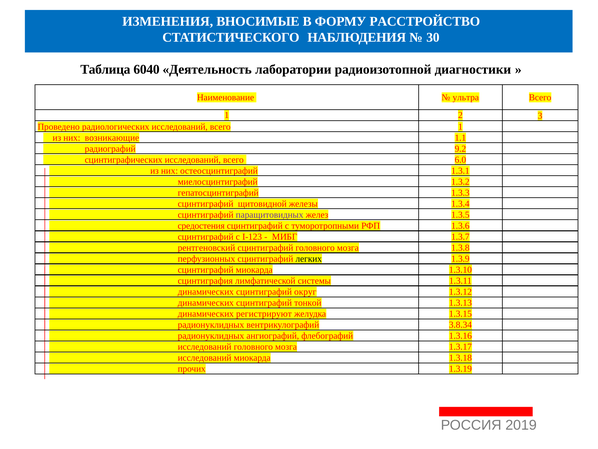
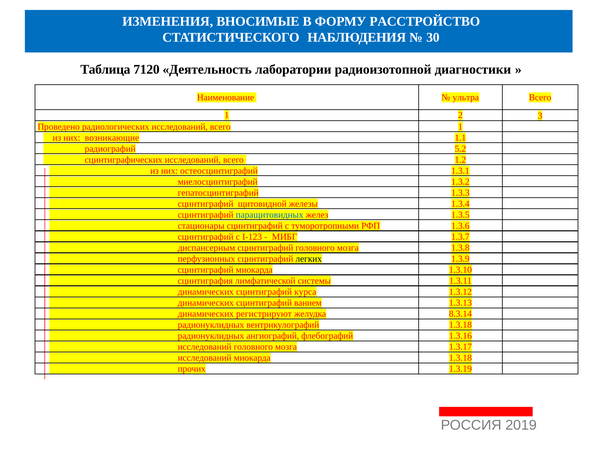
6040: 6040 -> 7120
9.2: 9.2 -> 5.2
6.0: 6.0 -> 1.2
паращитовидных colour: purple -> blue
средостения: средостения -> стационары
рентгеновский: рентгеновский -> диспансерным
округ: округ -> курса
тонкой: тонкой -> ванием
1.3.15: 1.3.15 -> 8.3.14
вентрикулографий 3.8.34: 3.8.34 -> 1.3.18
